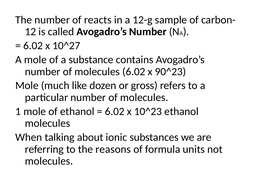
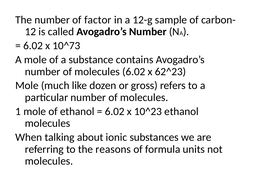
reacts: reacts -> factor
10^27: 10^27 -> 10^73
90^23: 90^23 -> 62^23
